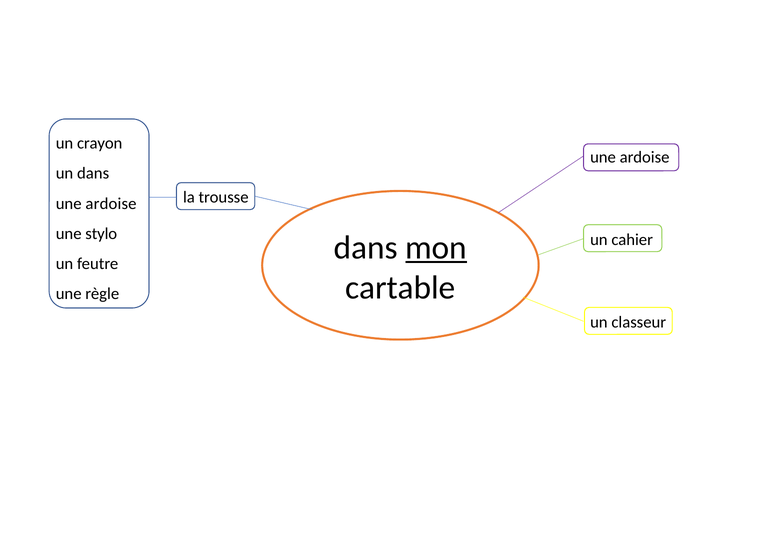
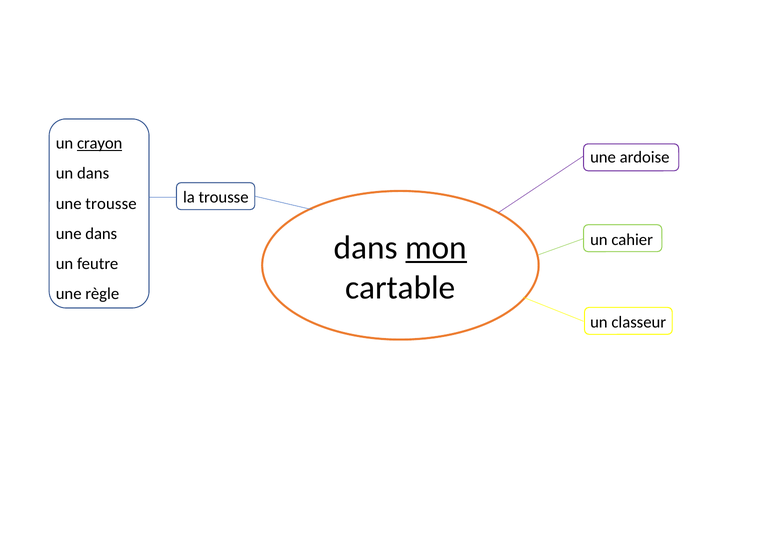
crayon underline: none -> present
ardoise at (111, 204): ardoise -> trousse
une stylo: stylo -> dans
